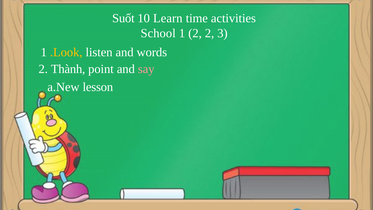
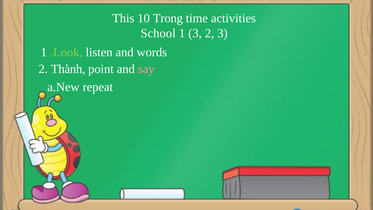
Suốt: Suốt -> This
Learn: Learn -> Trong
1 2: 2 -> 3
.Look colour: yellow -> light green
lesson: lesson -> repeat
